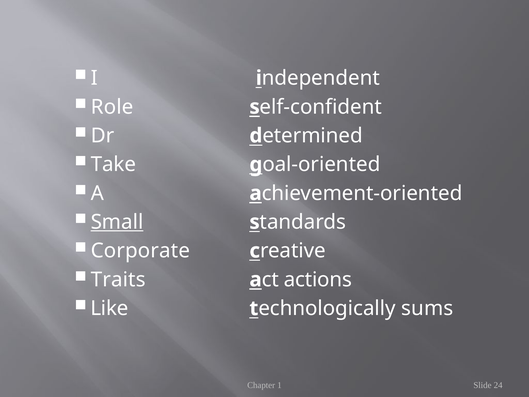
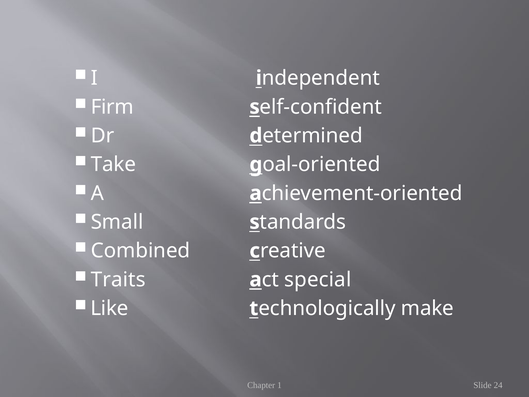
Role: Role -> Firm
Small underline: present -> none
Corporate: Corporate -> Combined
actions: actions -> special
sums: sums -> make
